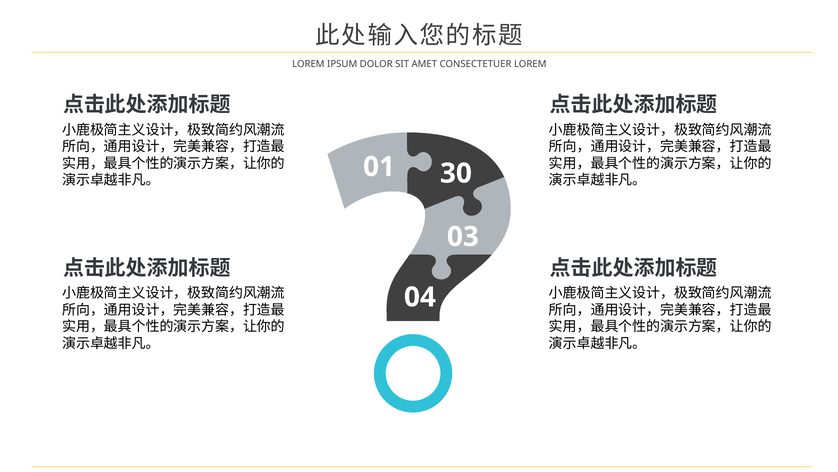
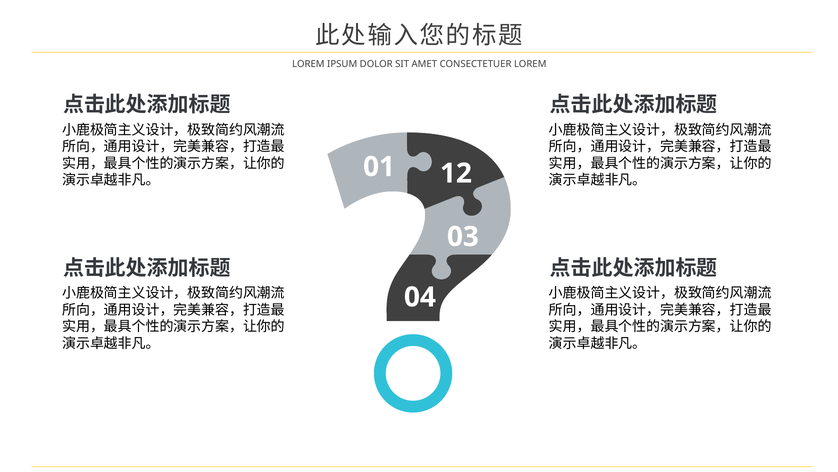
30: 30 -> 12
